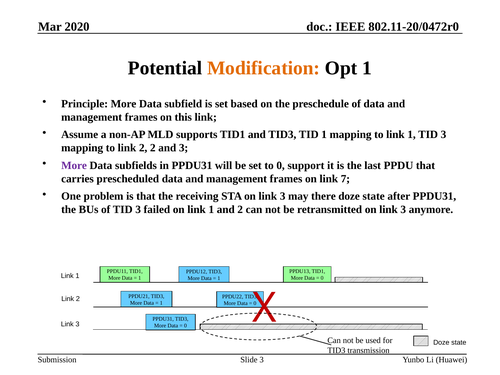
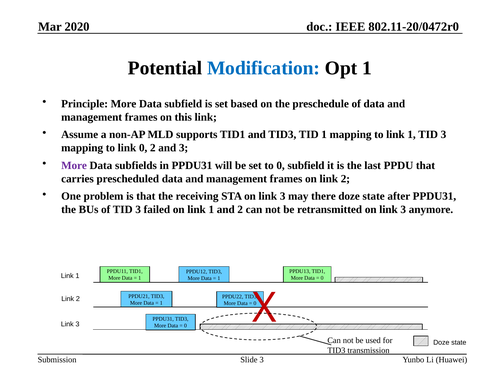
Modification colour: orange -> blue
to link 2: 2 -> 0
0 support: support -> subfield
on link 7: 7 -> 2
